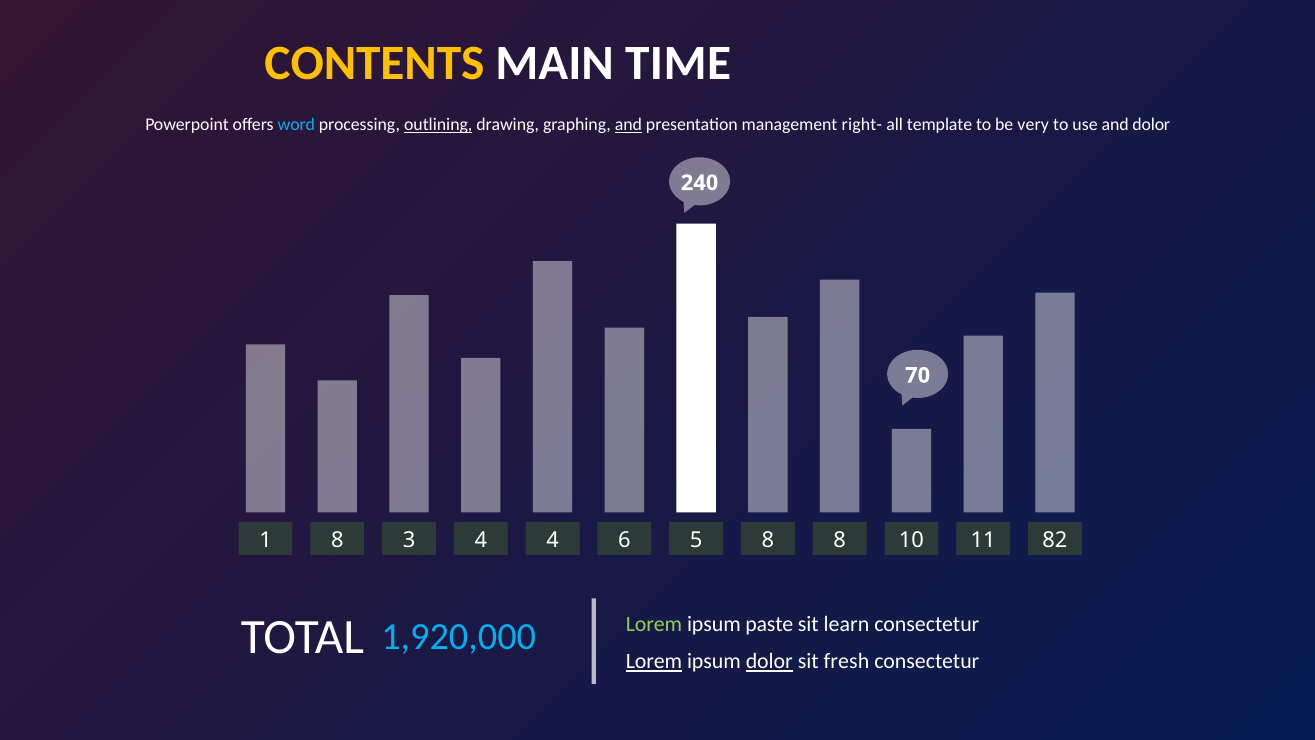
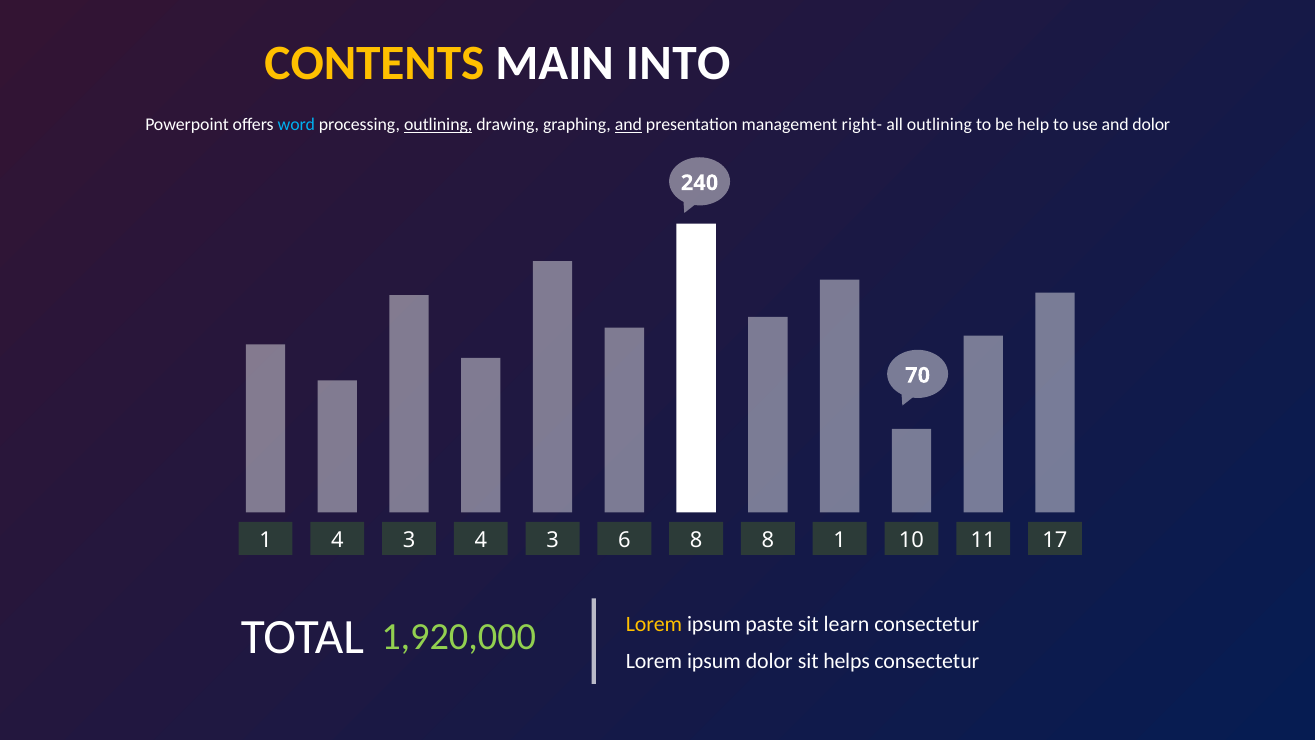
TIME: TIME -> INTO
all template: template -> outlining
very: very -> help
1 8: 8 -> 4
3 4 4: 4 -> 3
6 5: 5 -> 8
8 8: 8 -> 1
82: 82 -> 17
Lorem at (654, 624) colour: light green -> yellow
1,920,000 colour: light blue -> light green
Lorem at (654, 661) underline: present -> none
dolor at (769, 661) underline: present -> none
fresh: fresh -> helps
